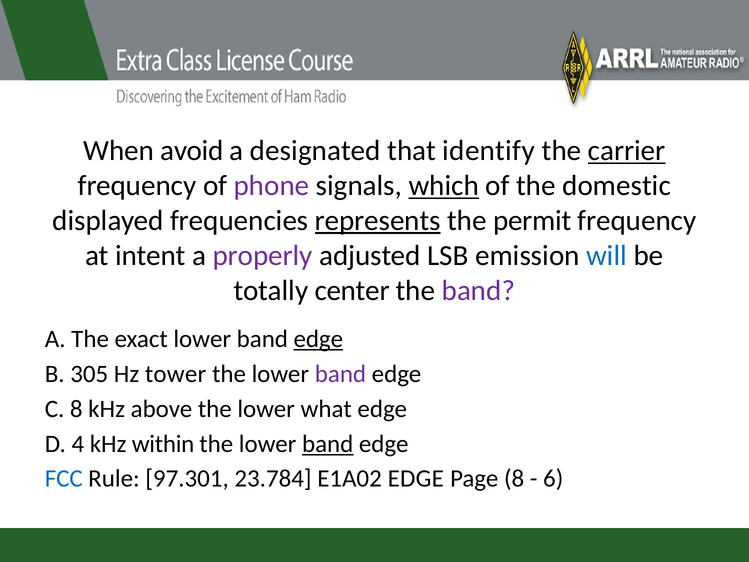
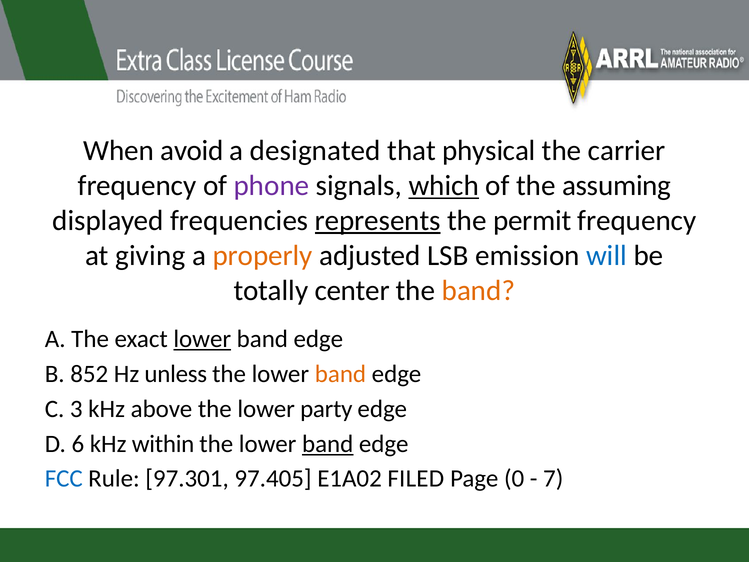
identify: identify -> physical
carrier underline: present -> none
domestic: domestic -> assuming
intent: intent -> giving
properly colour: purple -> orange
band at (478, 290) colour: purple -> orange
lower at (202, 339) underline: none -> present
edge at (318, 339) underline: present -> none
305: 305 -> 852
tower: tower -> unless
band at (340, 374) colour: purple -> orange
C 8: 8 -> 3
what: what -> party
4: 4 -> 6
23.784: 23.784 -> 97.405
E1A02 EDGE: EDGE -> FILED
Page 8: 8 -> 0
6: 6 -> 7
